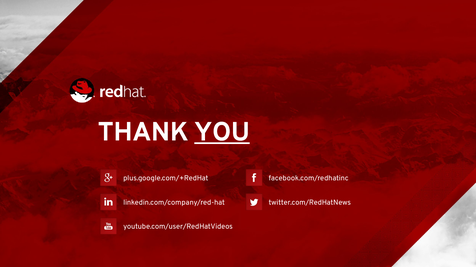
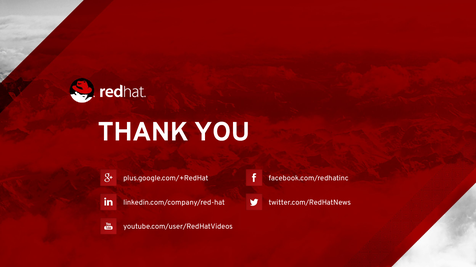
YOU underline: present -> none
